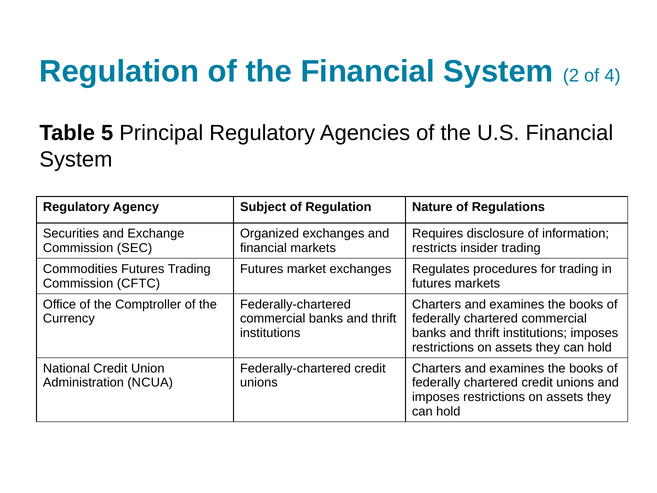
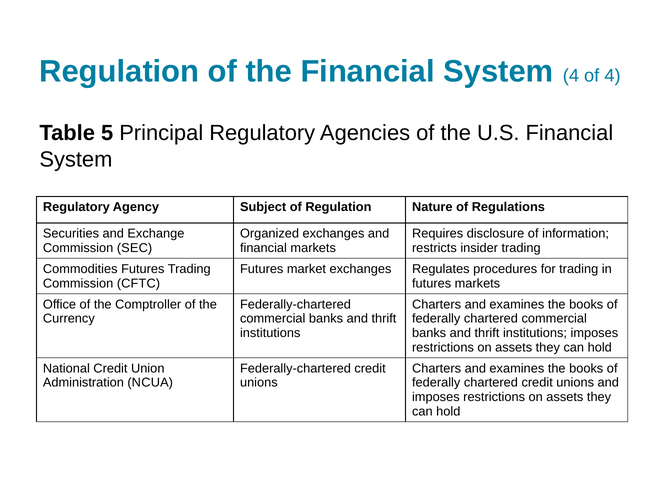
System 2: 2 -> 4
